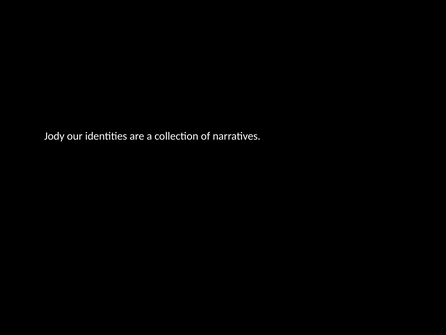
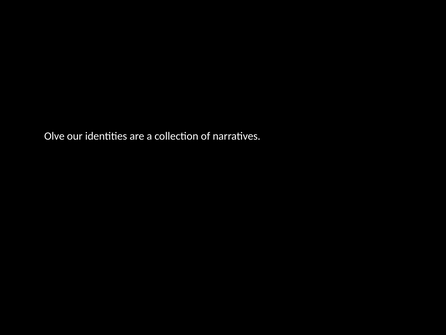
Jody: Jody -> Olve
